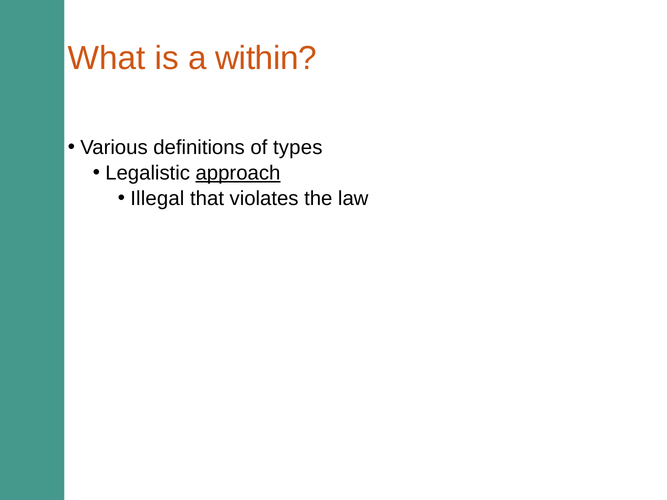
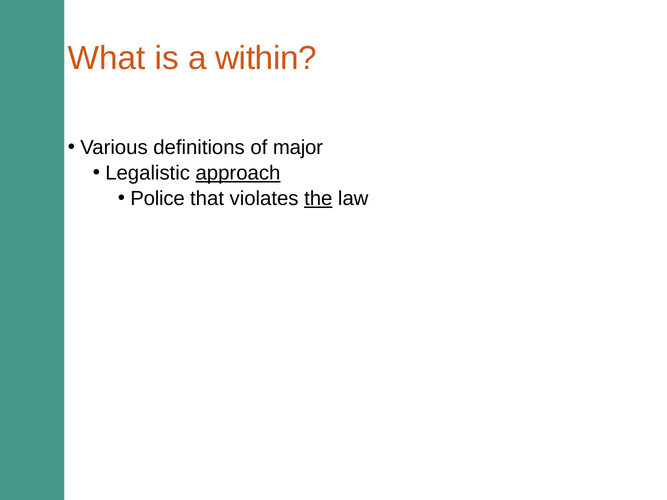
types: types -> major
Illegal: Illegal -> Police
the underline: none -> present
